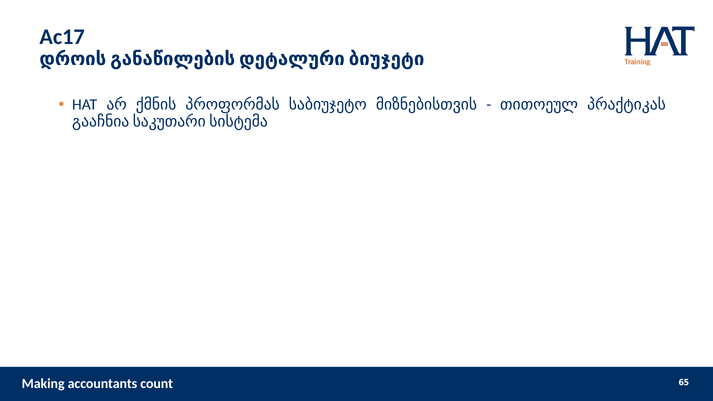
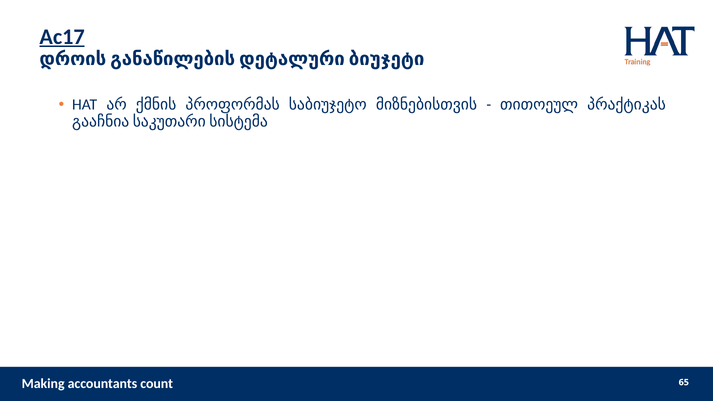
Ac17 underline: none -> present
